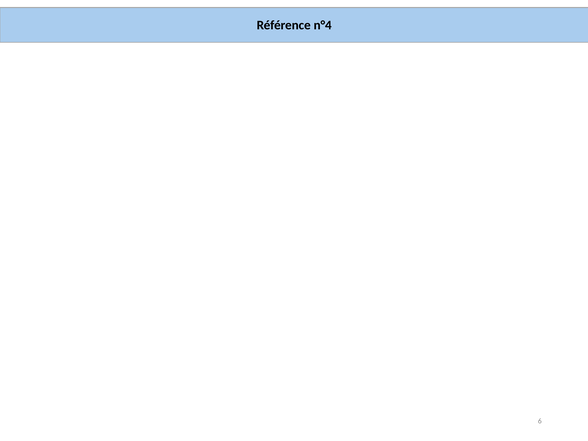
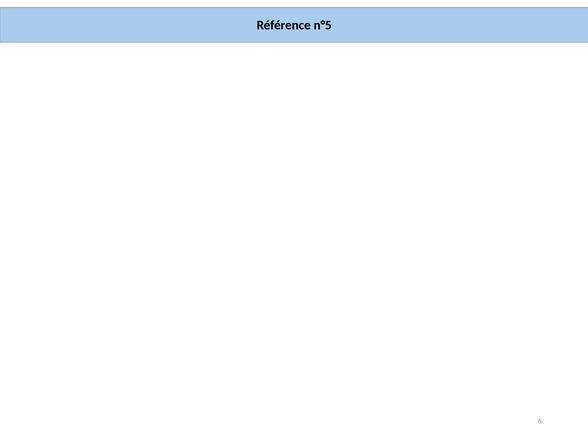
n°4: n°4 -> n°5
